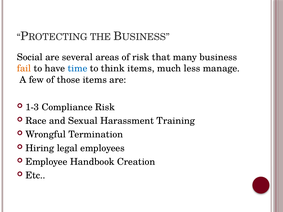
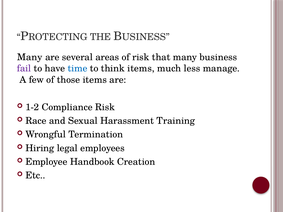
Social at (30, 57): Social -> Many
fail colour: orange -> purple
1-3: 1-3 -> 1-2
